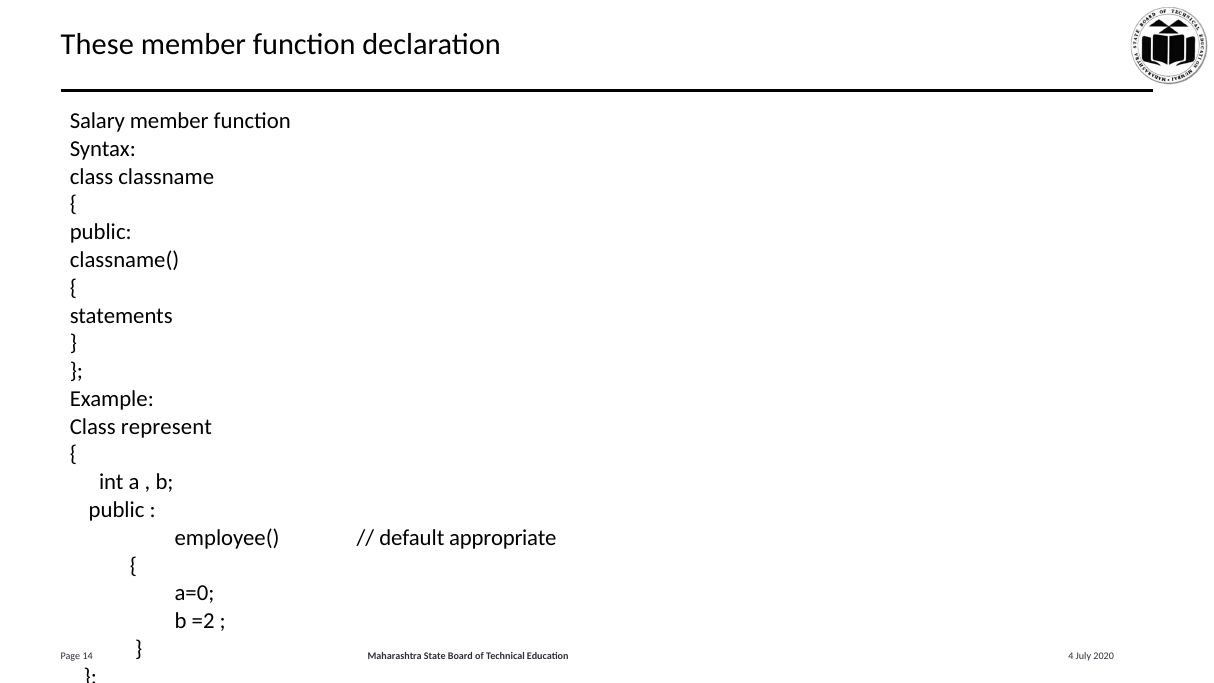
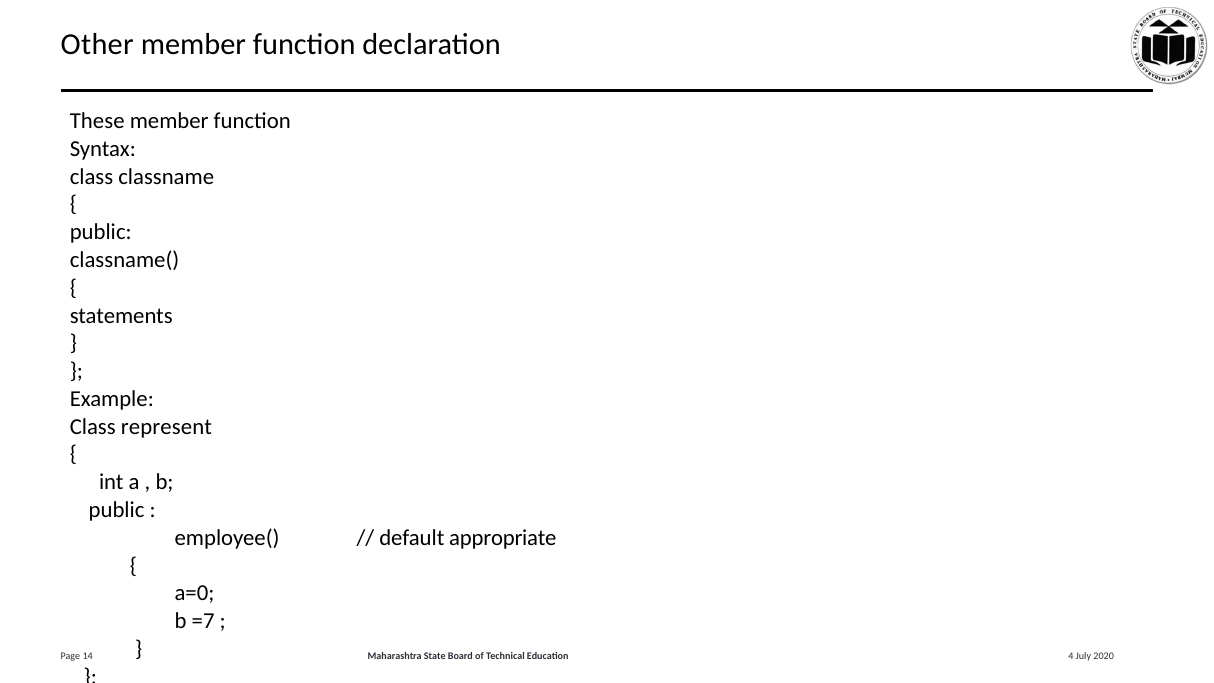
These: These -> Other
Salary: Salary -> These
=2: =2 -> =7
